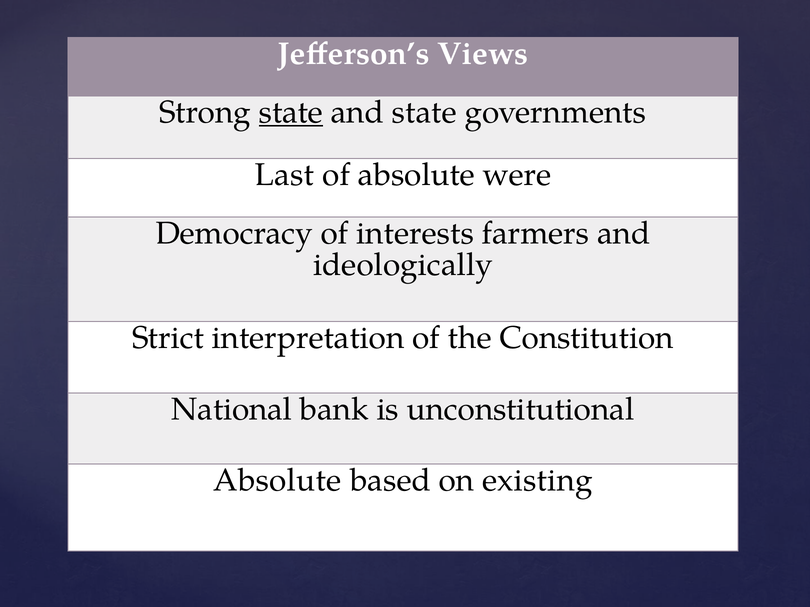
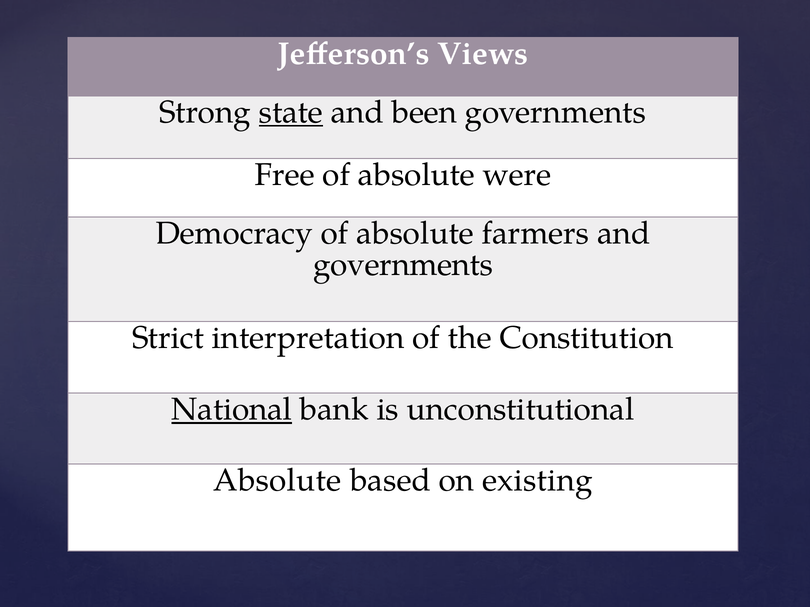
and state: state -> been
Last: Last -> Free
Democracy of interests: interests -> absolute
ideologically at (403, 265): ideologically -> governments
National underline: none -> present
